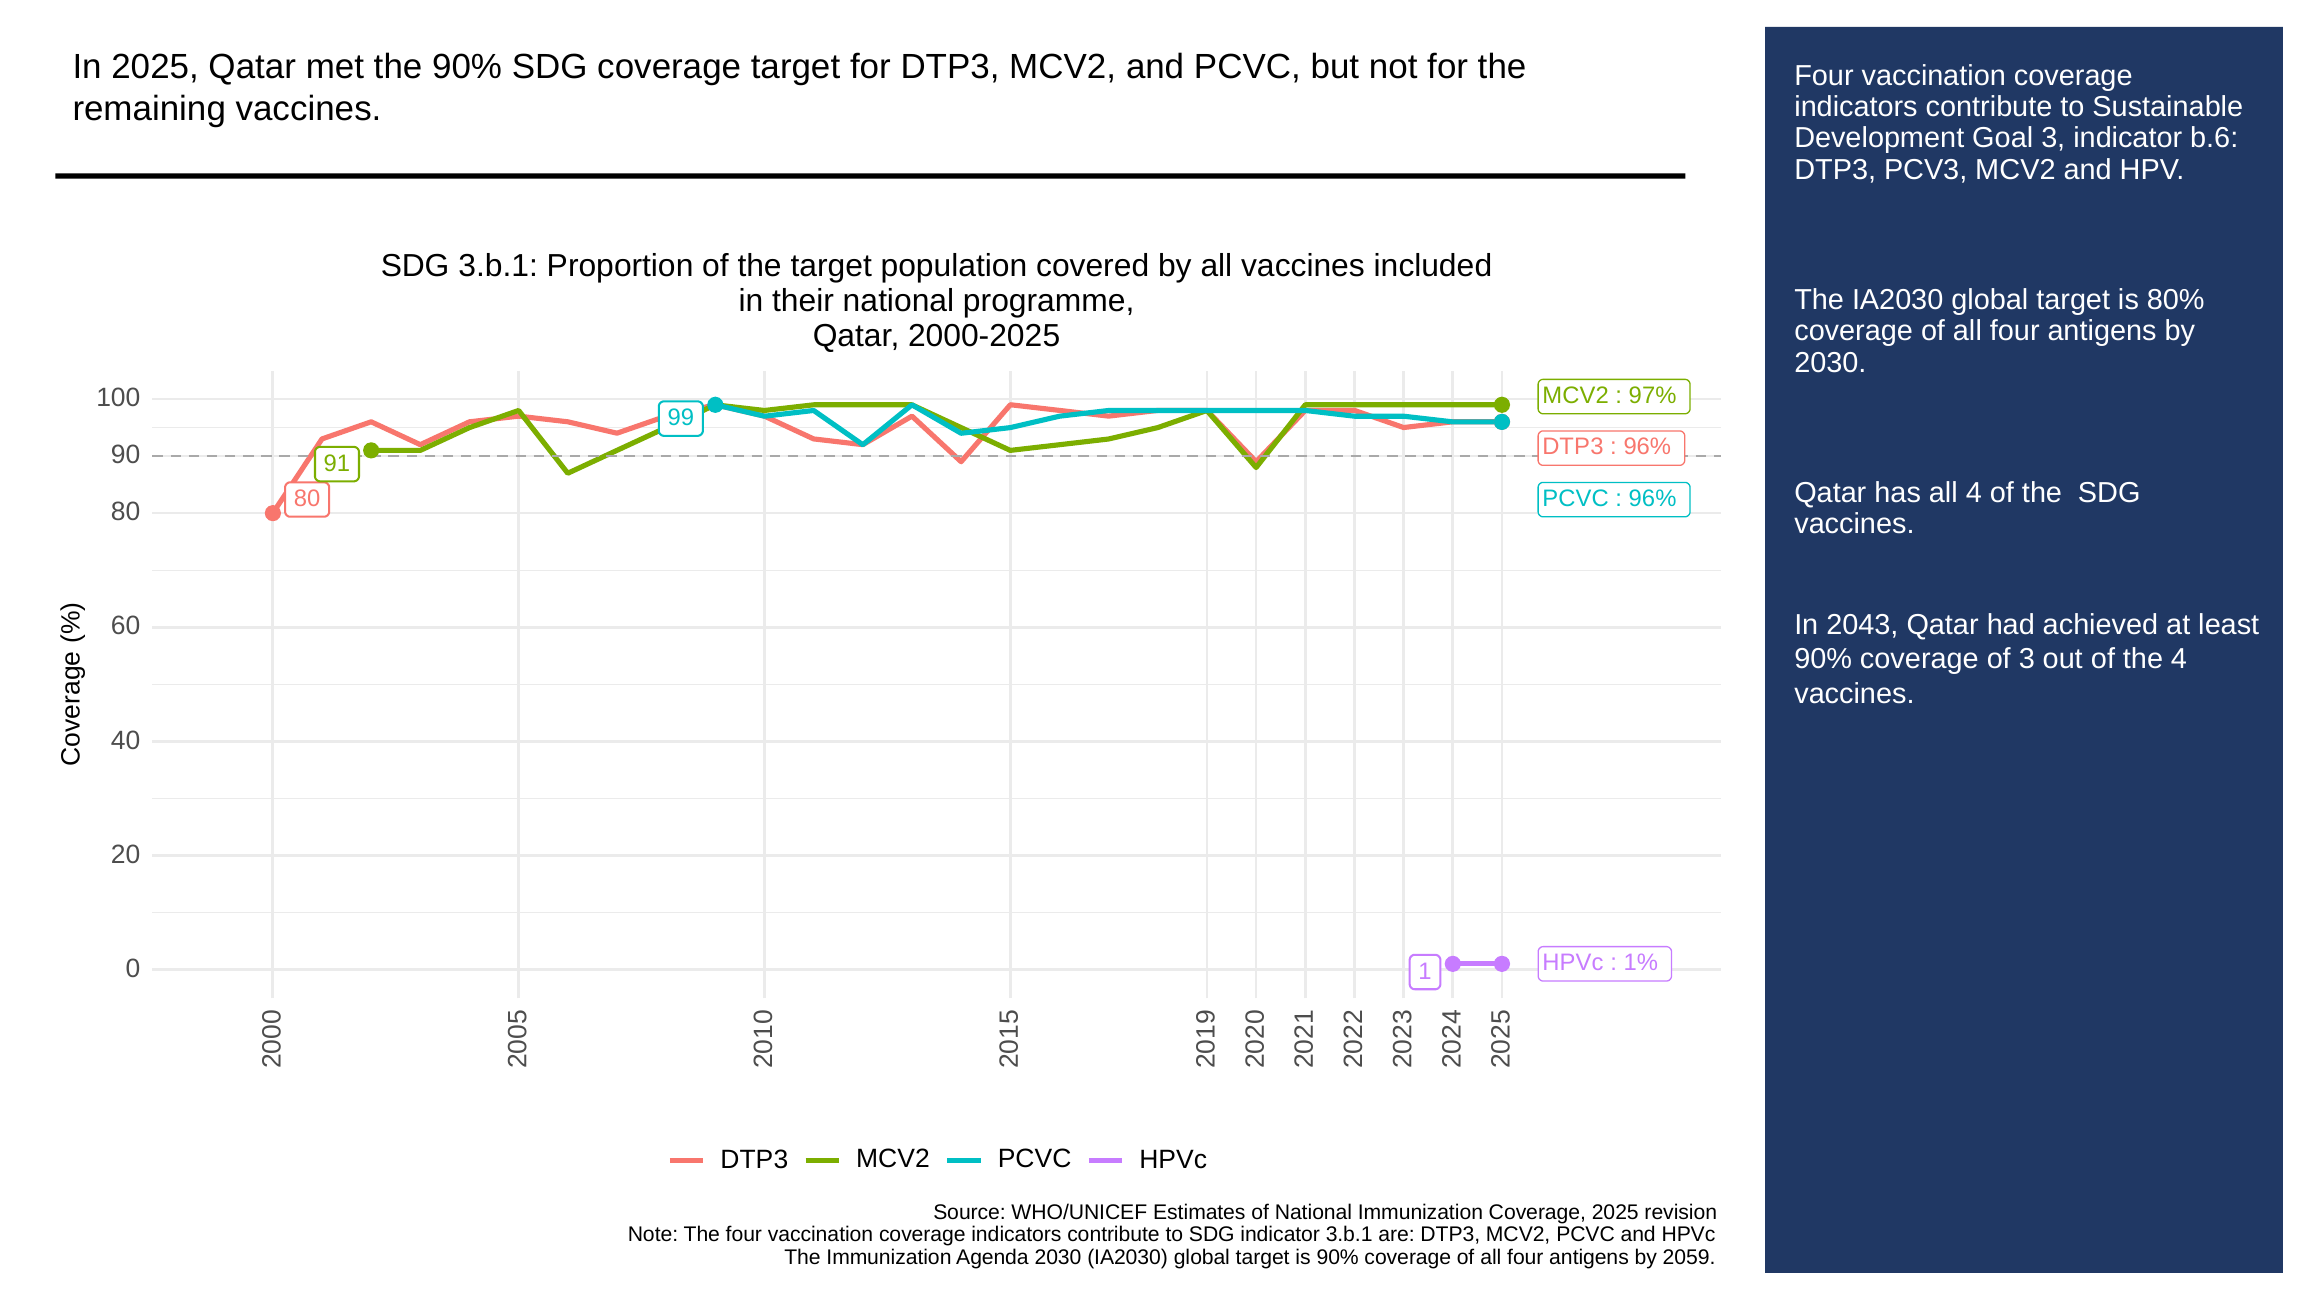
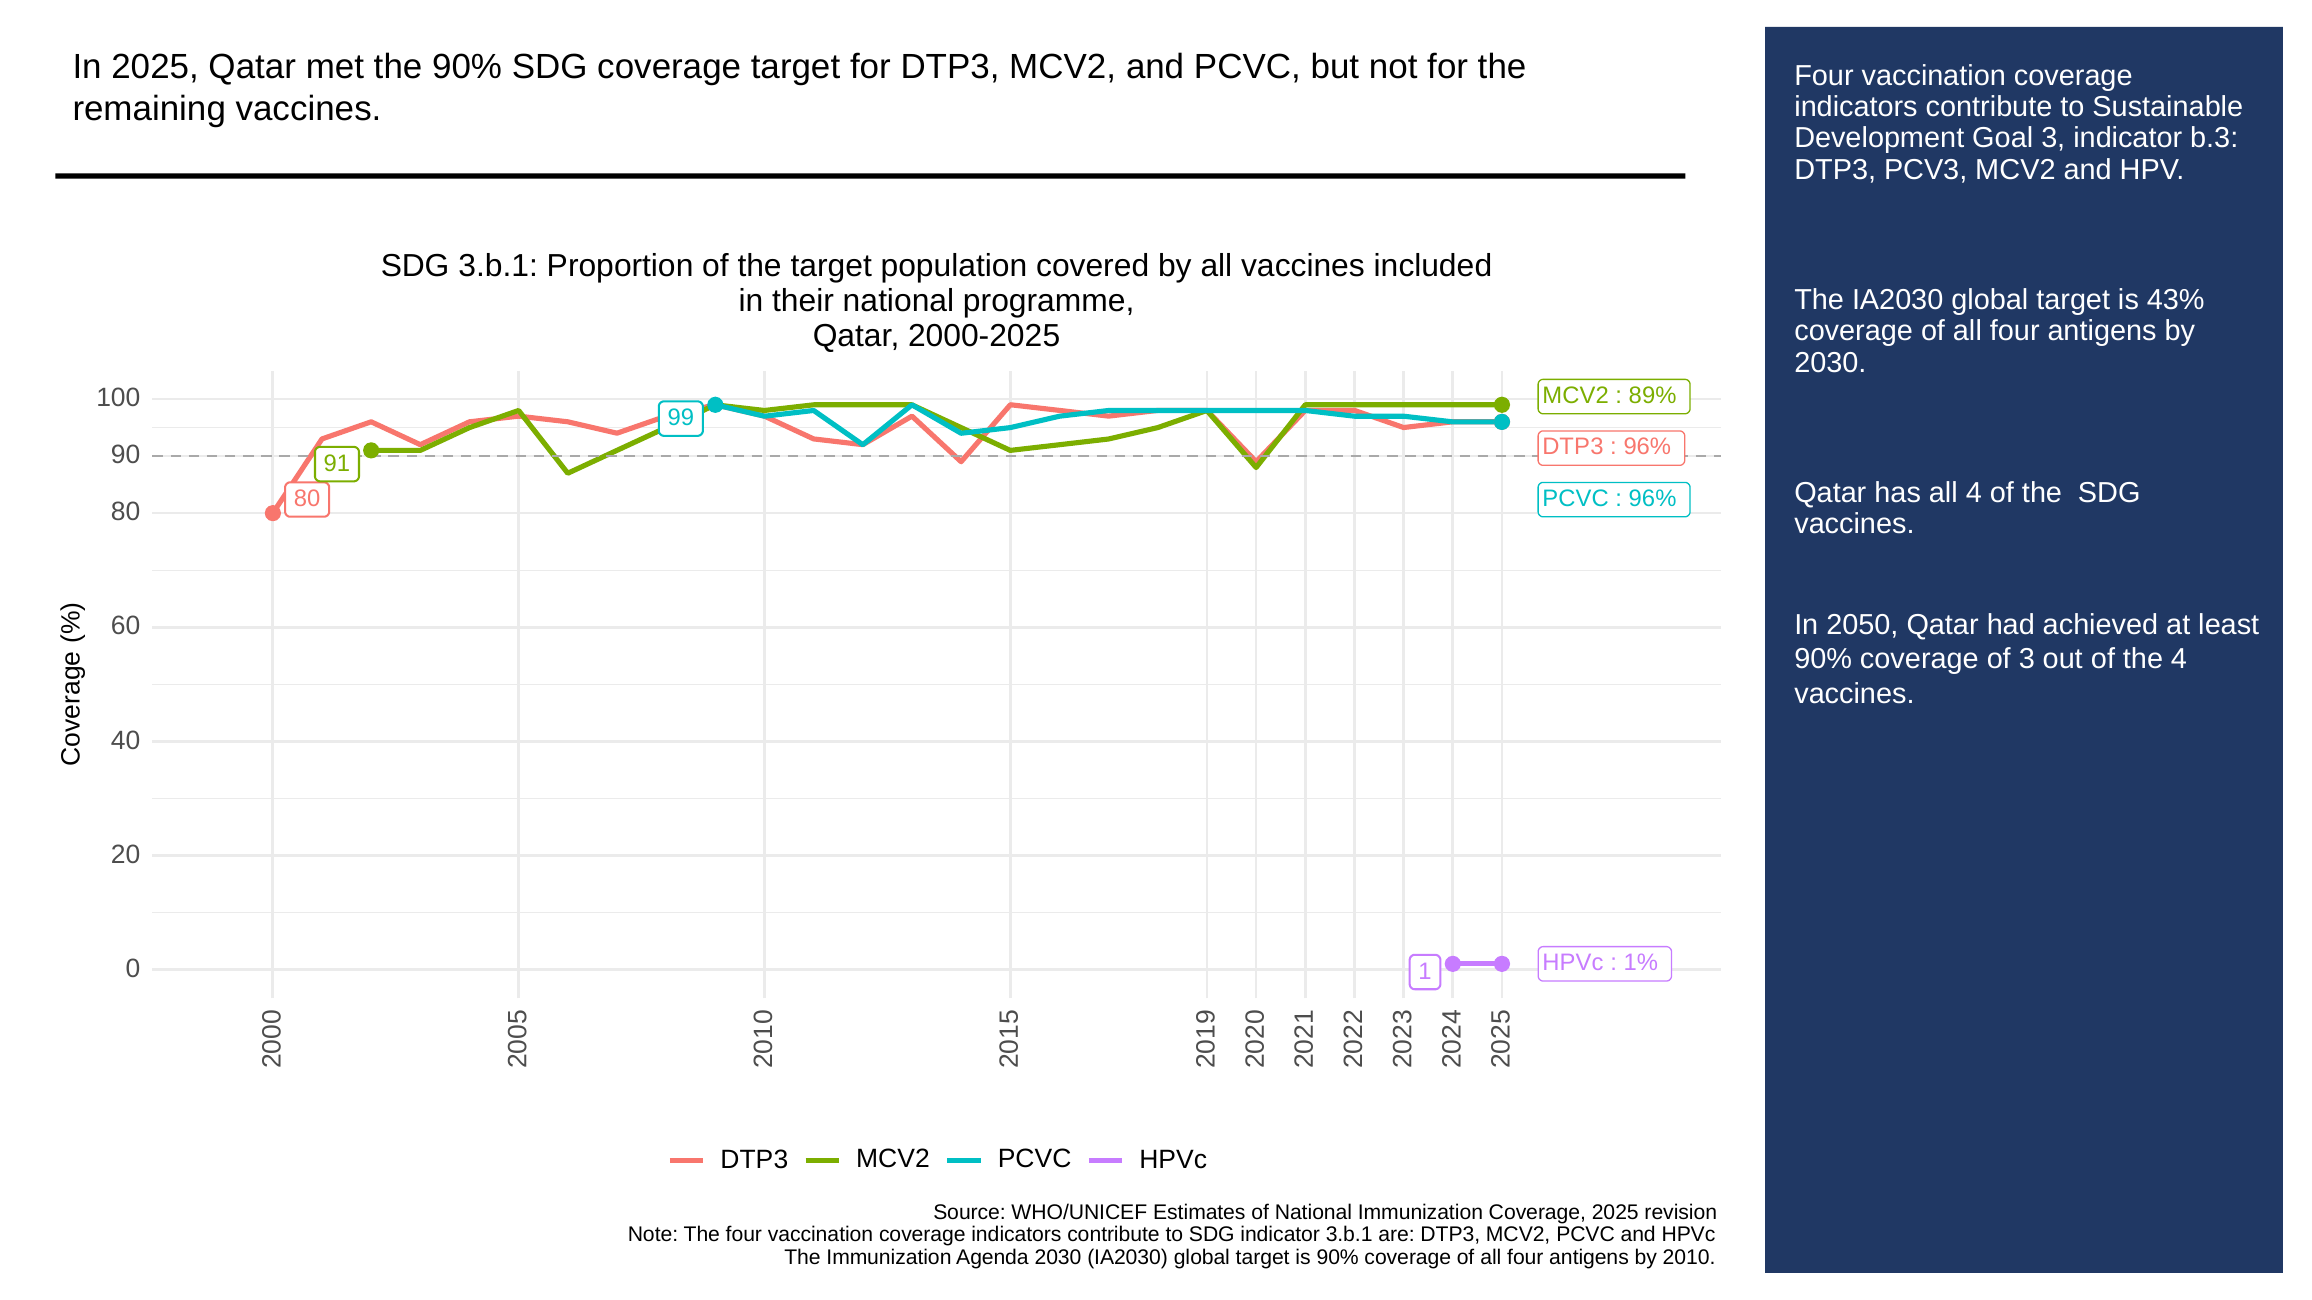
b.6: b.6 -> b.3
80%: 80% -> 43%
97%: 97% -> 89%
2043: 2043 -> 2050
2059: 2059 -> 2010
